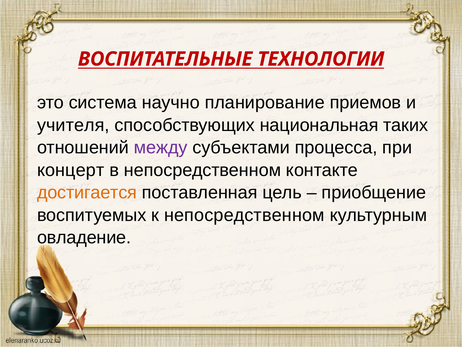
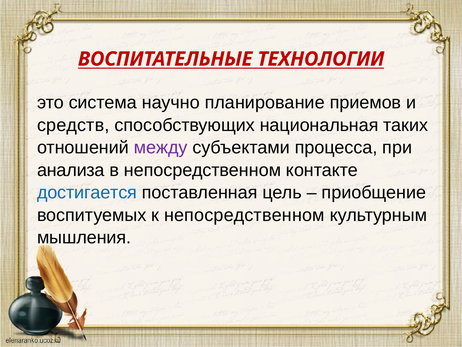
учителя: учителя -> средств
концерт: концерт -> анализа
достигается colour: orange -> blue
овладение: овладение -> мышления
